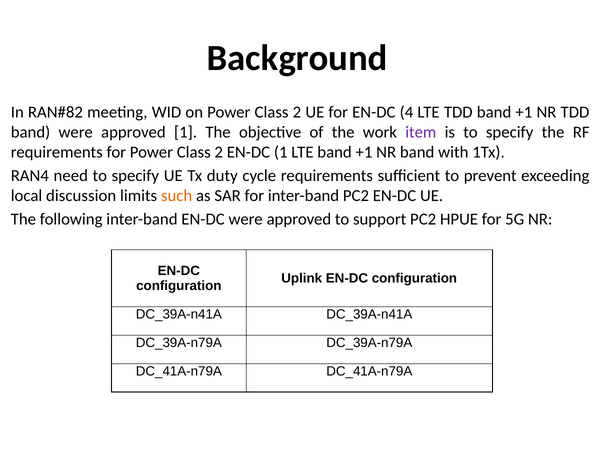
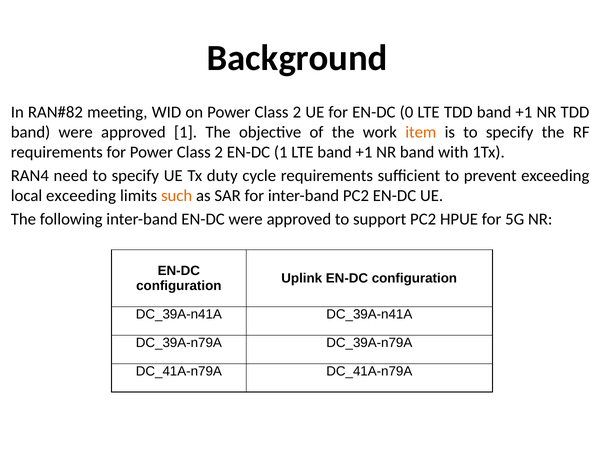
4: 4 -> 0
item colour: purple -> orange
local discussion: discussion -> exceeding
